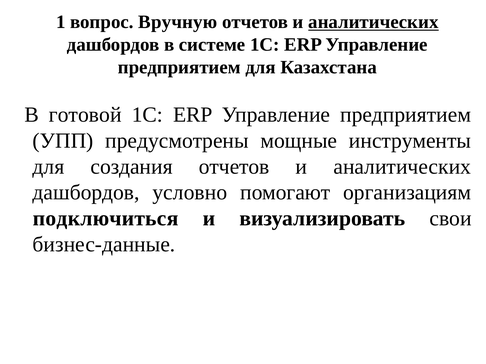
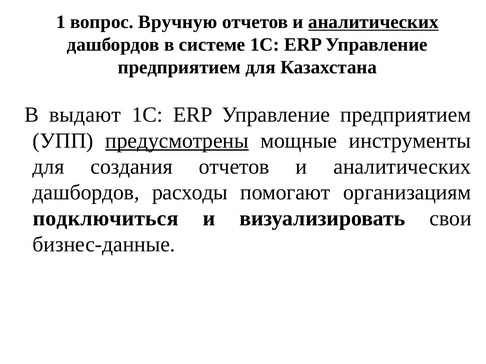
готовой: готовой -> выдают
предусмотрены underline: none -> present
условно: условно -> расходы
